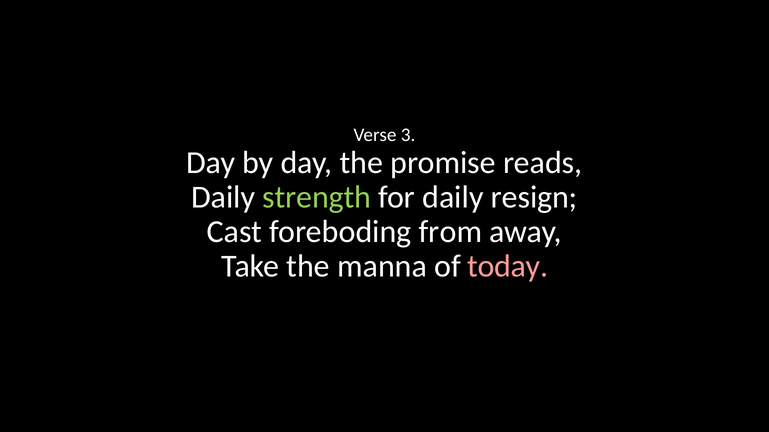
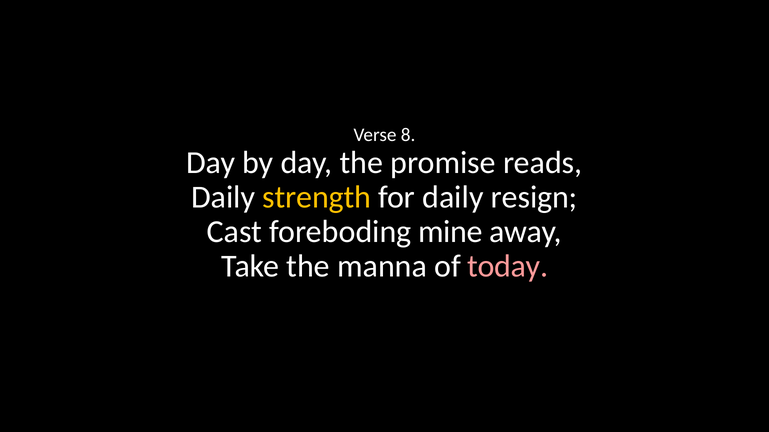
3: 3 -> 8
strength colour: light green -> yellow
from: from -> mine
